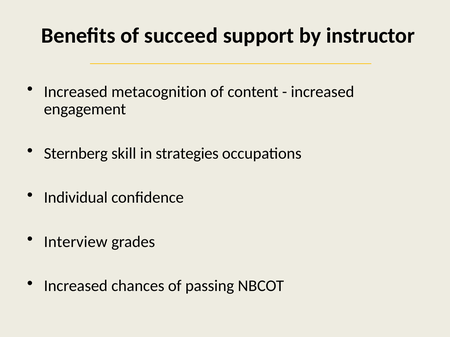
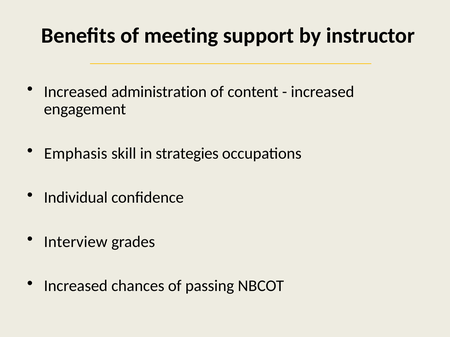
succeed: succeed -> meeting
metacognition: metacognition -> administration
Sternberg: Sternberg -> Emphasis
